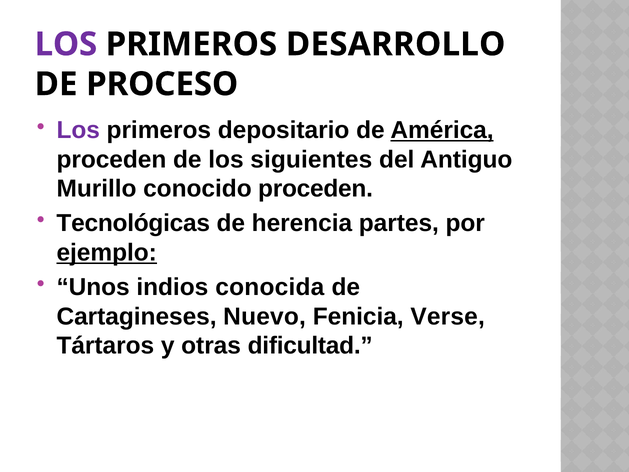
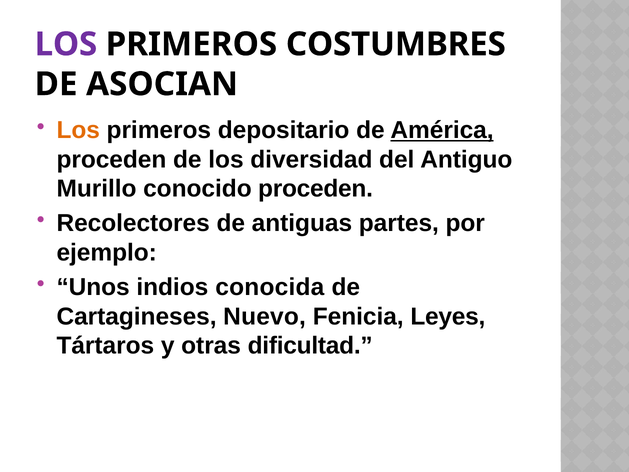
DESARROLLO: DESARROLLO -> COSTUMBRES
PROCESO: PROCESO -> ASOCIAN
Los at (78, 130) colour: purple -> orange
siguientes: siguientes -> diversidad
Tecnológicas: Tecnológicas -> Recolectores
herencia: herencia -> antiguas
ejemplo underline: present -> none
Verse: Verse -> Leyes
